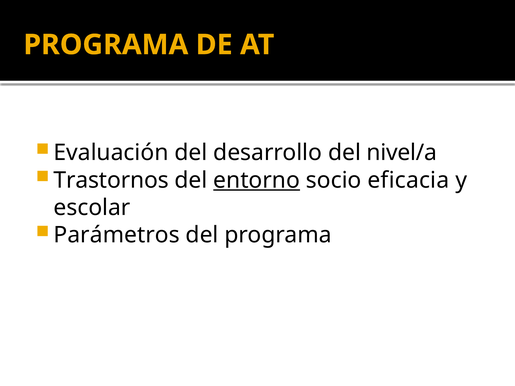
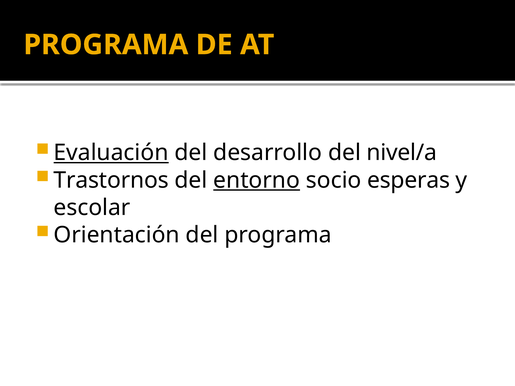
Evaluación underline: none -> present
eficacia: eficacia -> esperas
Parámetros: Parámetros -> Orientación
